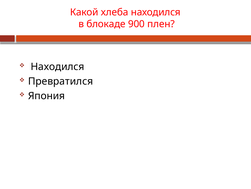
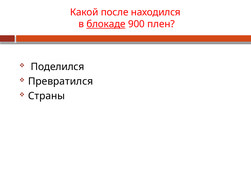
хлеба: хлеба -> после
блокаде underline: none -> present
Находился at (57, 67): Находился -> Поделился
Япония: Япония -> Страны
